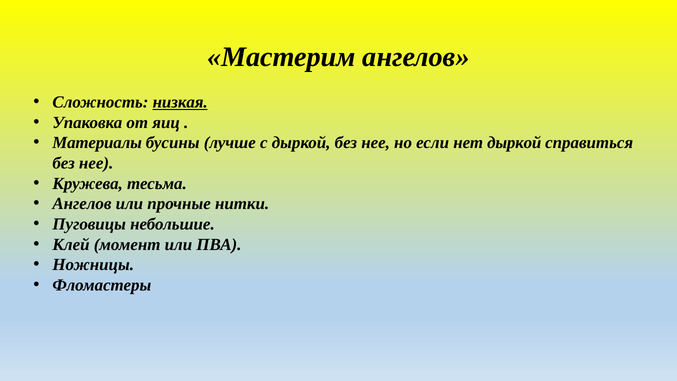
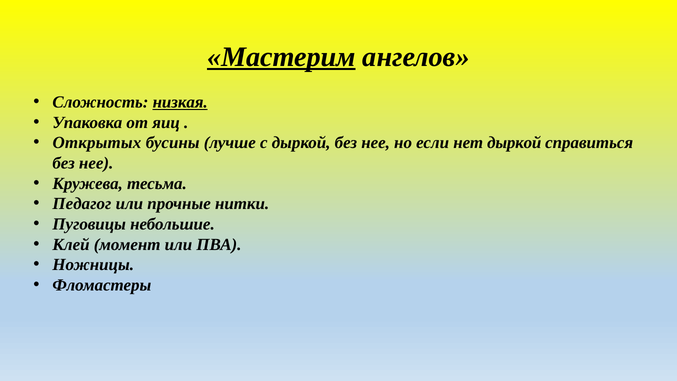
Мастерим underline: none -> present
Материалы: Материалы -> Открытых
Ангелов at (82, 204): Ангелов -> Педагог
